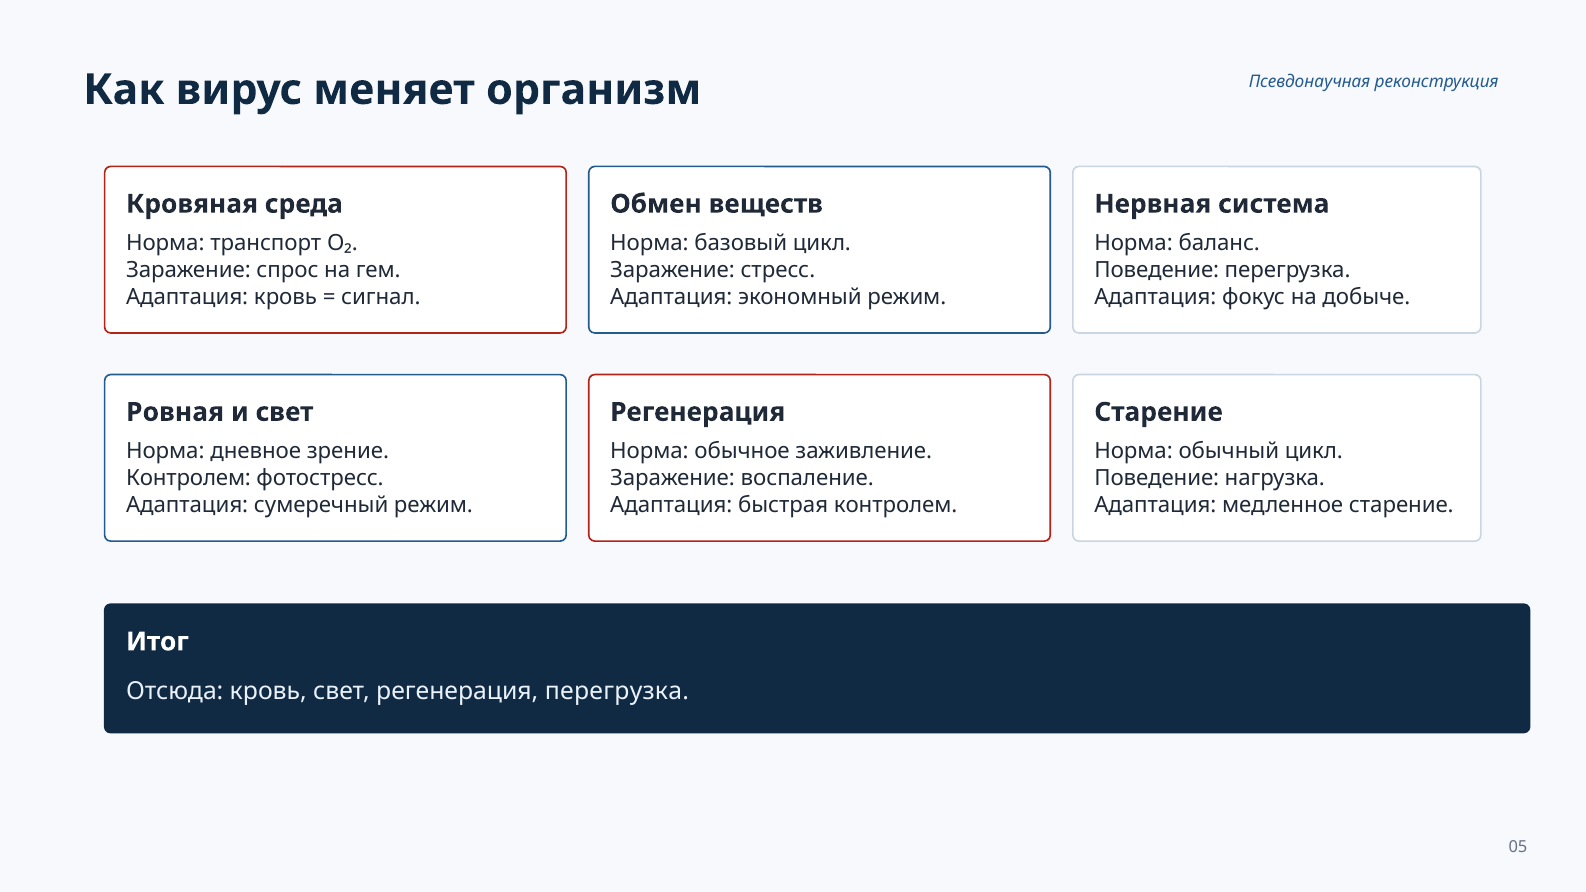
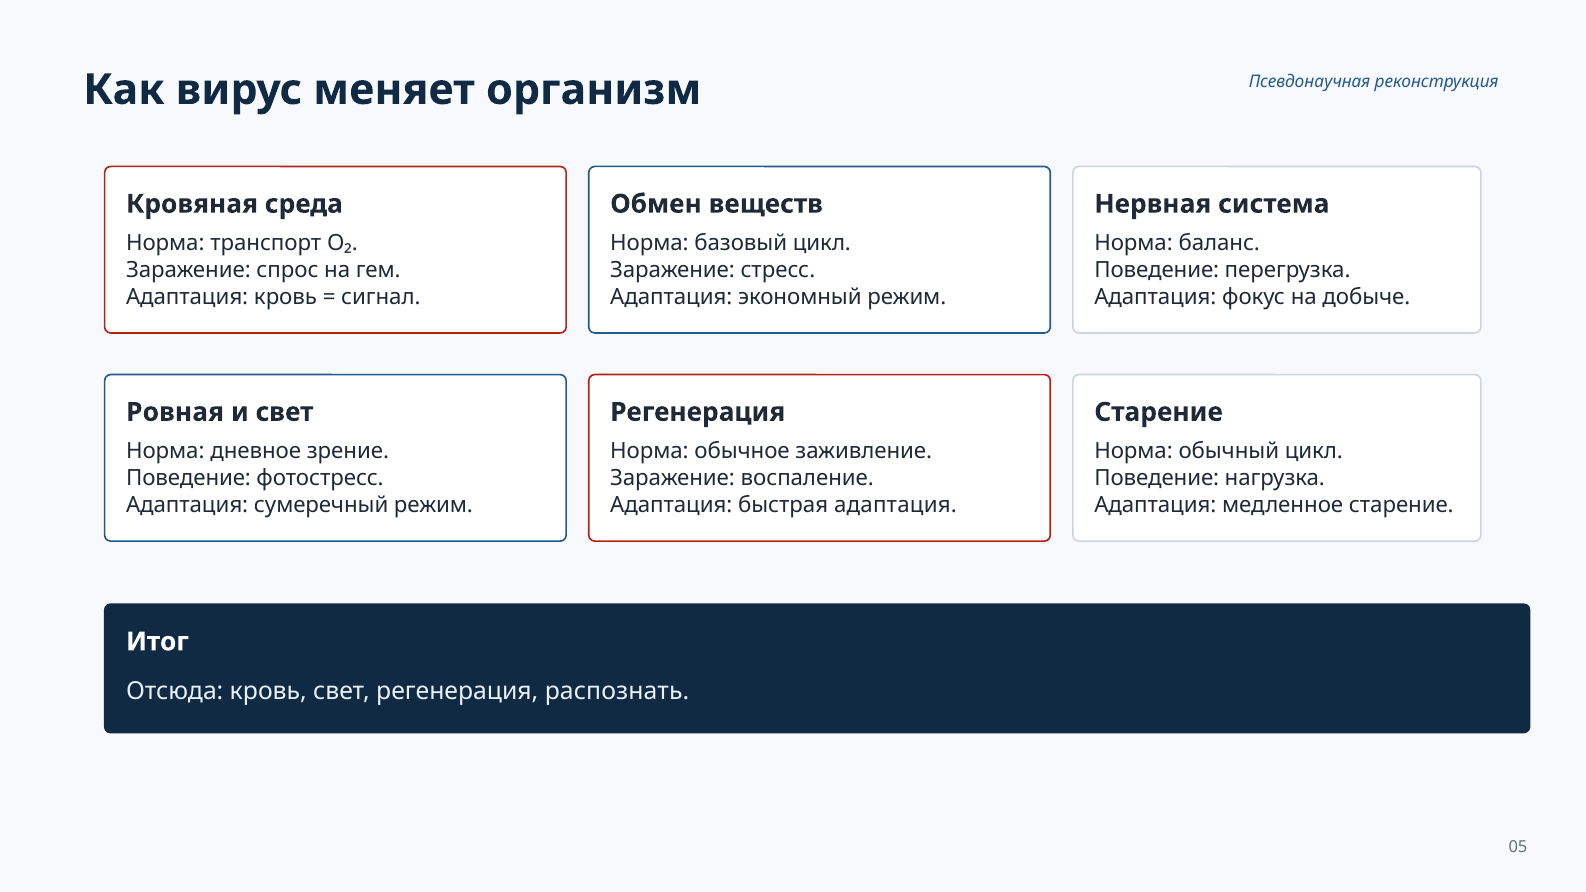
Контролем at (189, 478): Контролем -> Поведение
быстрая контролем: контролем -> адаптация
регенерация перегрузка: перегрузка -> распознать
